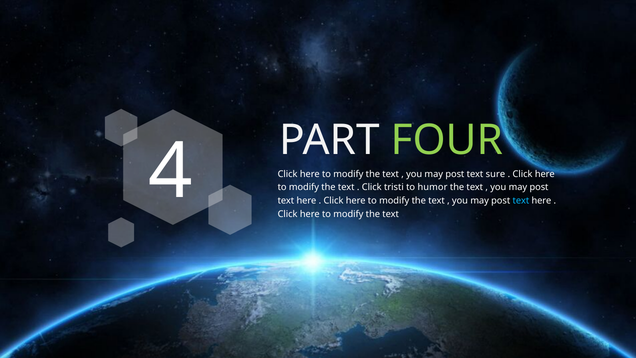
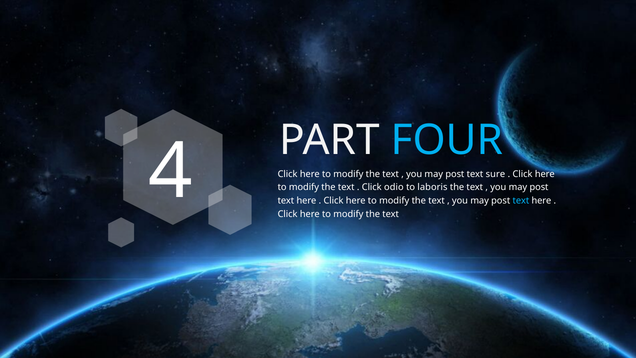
FOUR colour: light green -> light blue
tristi: tristi -> odio
humor: humor -> laboris
